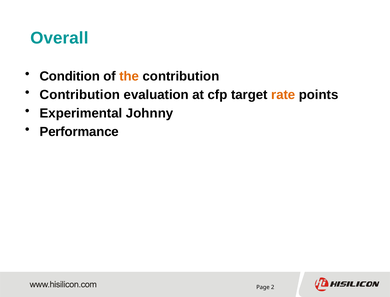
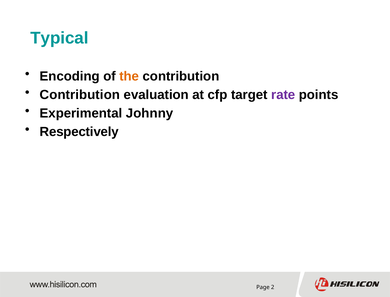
Overall: Overall -> Typical
Condition: Condition -> Encoding
rate colour: orange -> purple
Performance: Performance -> Respectively
